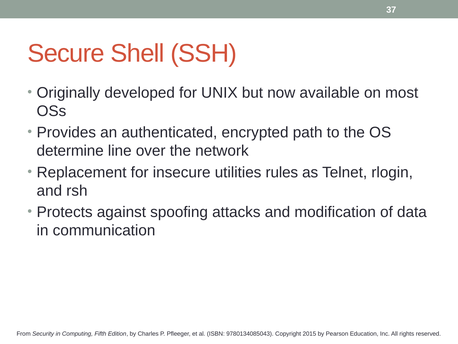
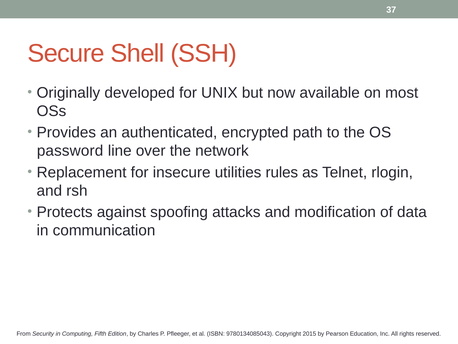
determine: determine -> password
